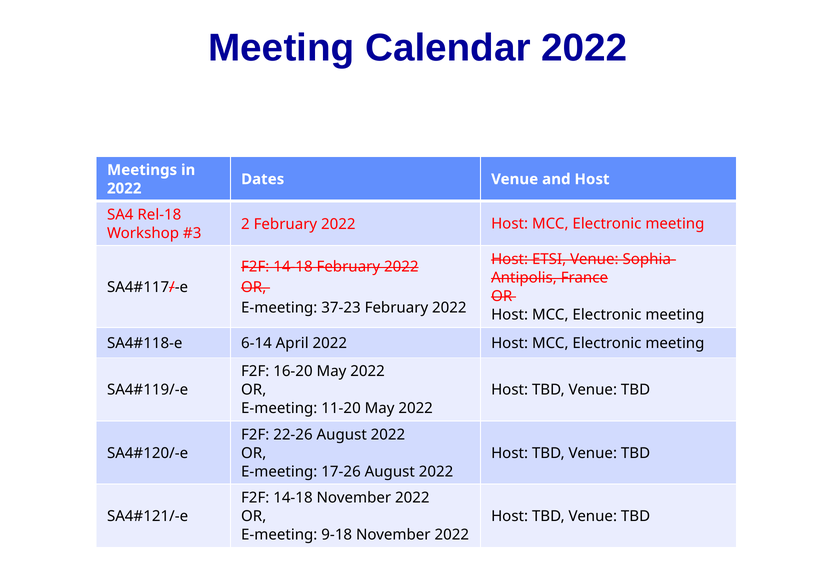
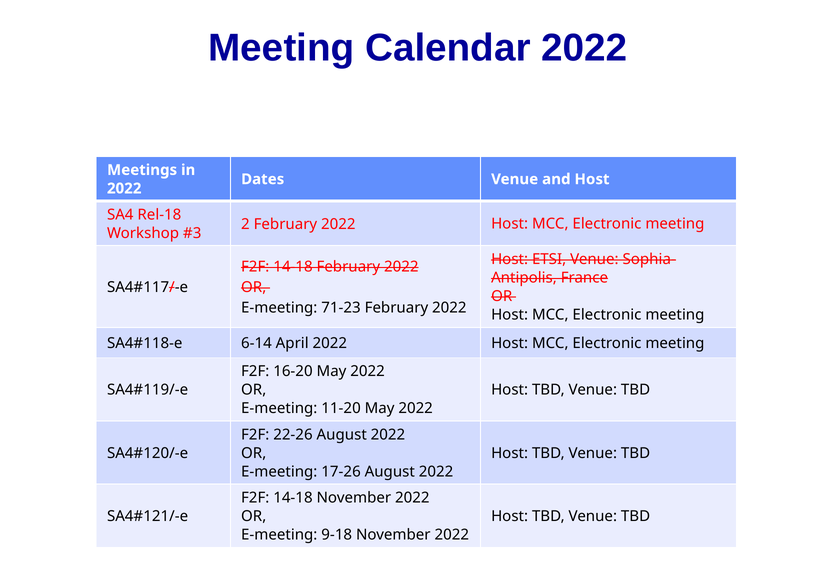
37-23: 37-23 -> 71-23
